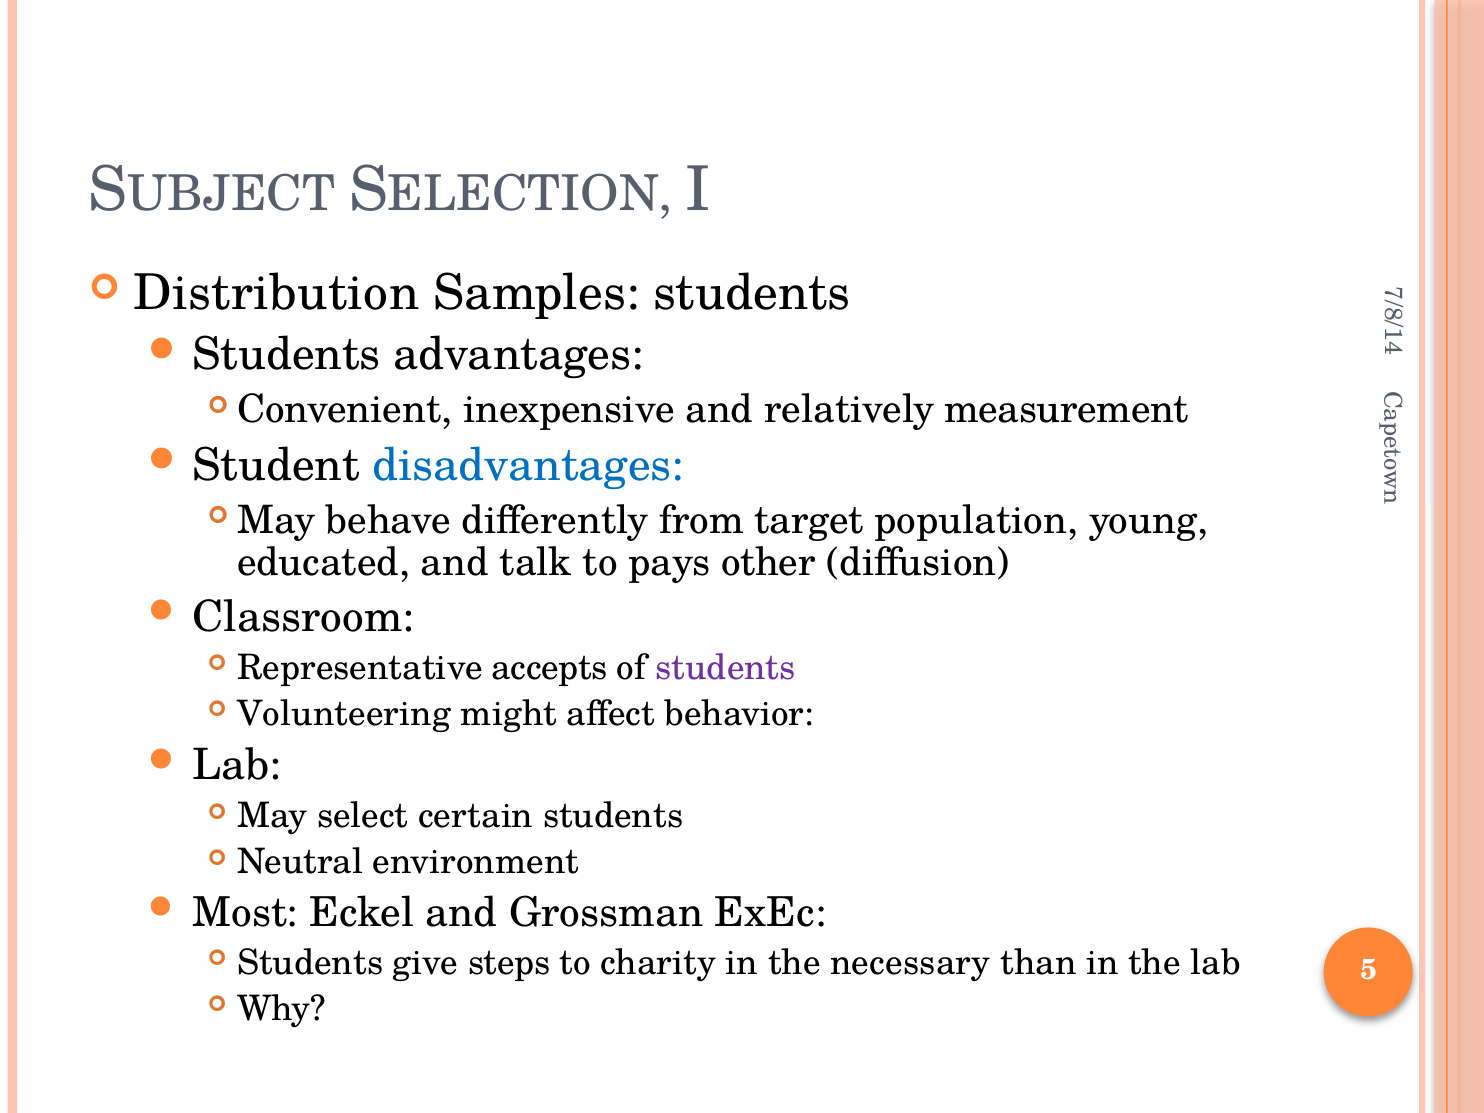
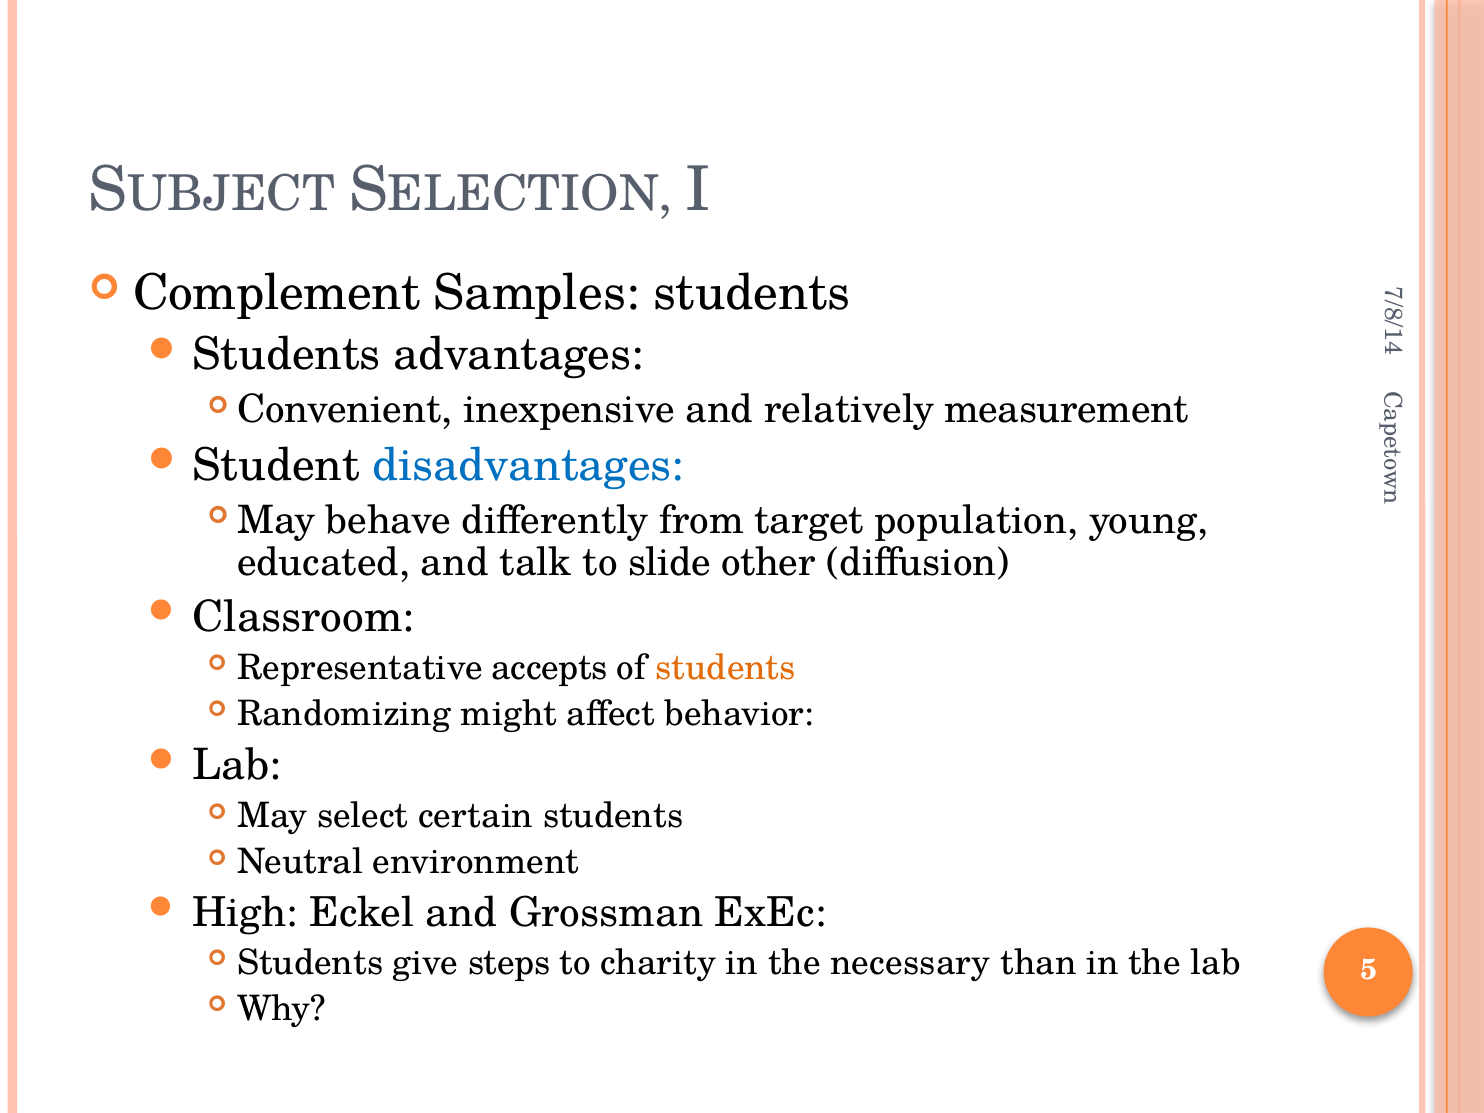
Distribution: Distribution -> Complement
pays: pays -> slide
students at (726, 667) colour: purple -> orange
Volunteering: Volunteering -> Randomizing
Most: Most -> High
